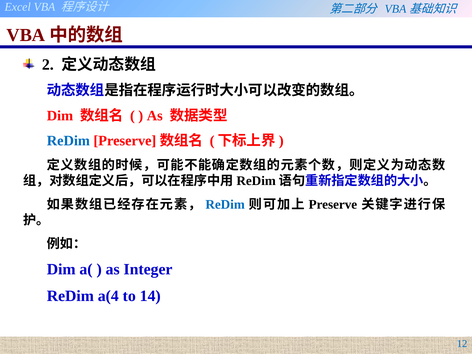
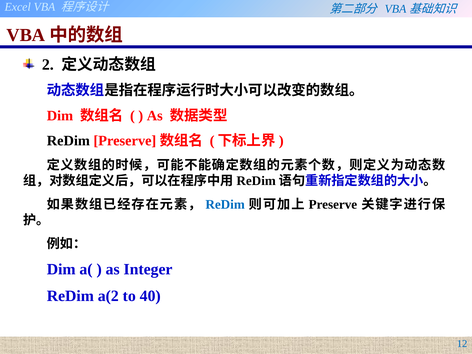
ReDim at (68, 141) colour: blue -> black
a(4: a(4 -> a(2
14: 14 -> 40
